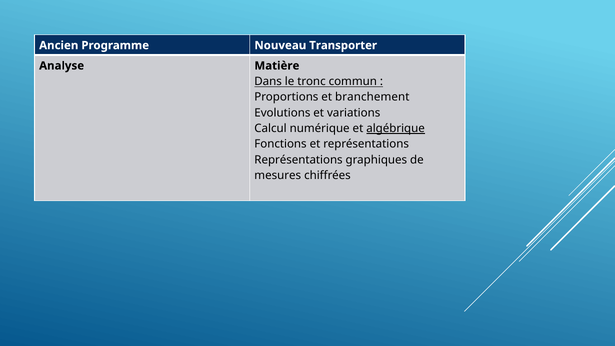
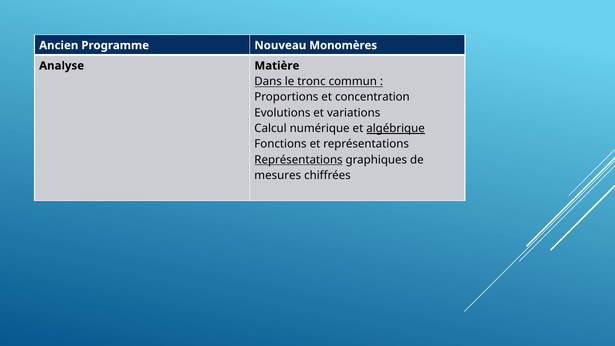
Transporter: Transporter -> Monomères
branchement: branchement -> concentration
Représentations at (299, 160) underline: none -> present
